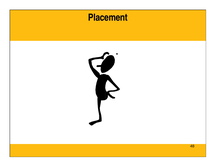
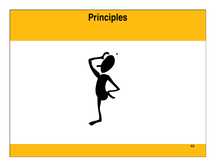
Placement: Placement -> Principles
